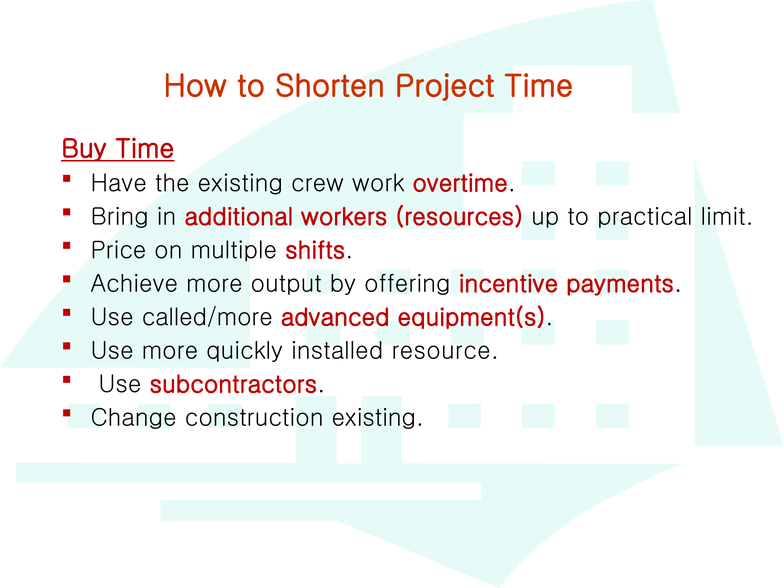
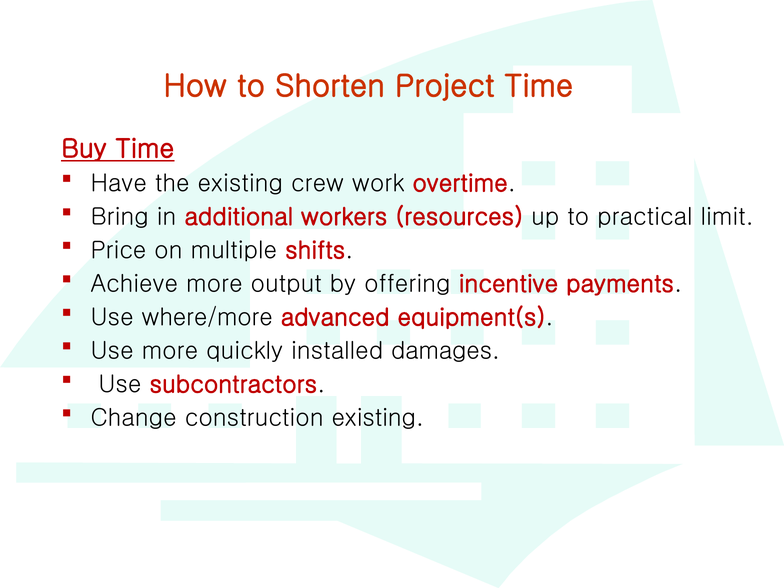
called/more: called/more -> where/more
resource: resource -> damages
